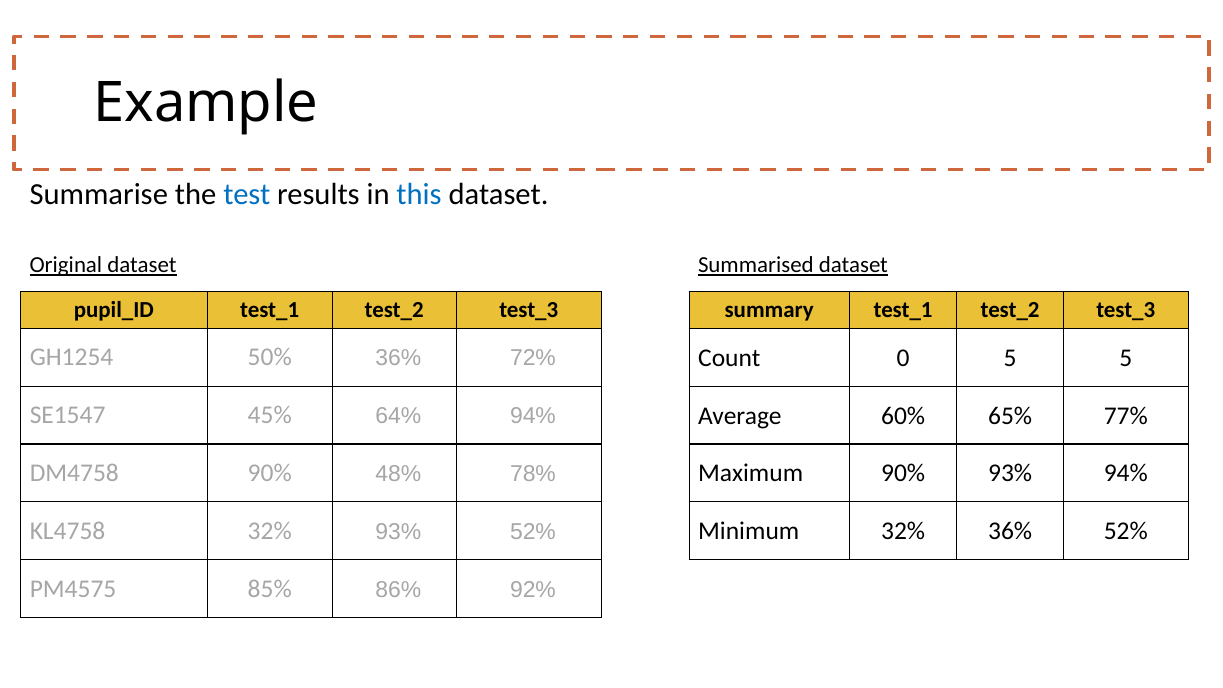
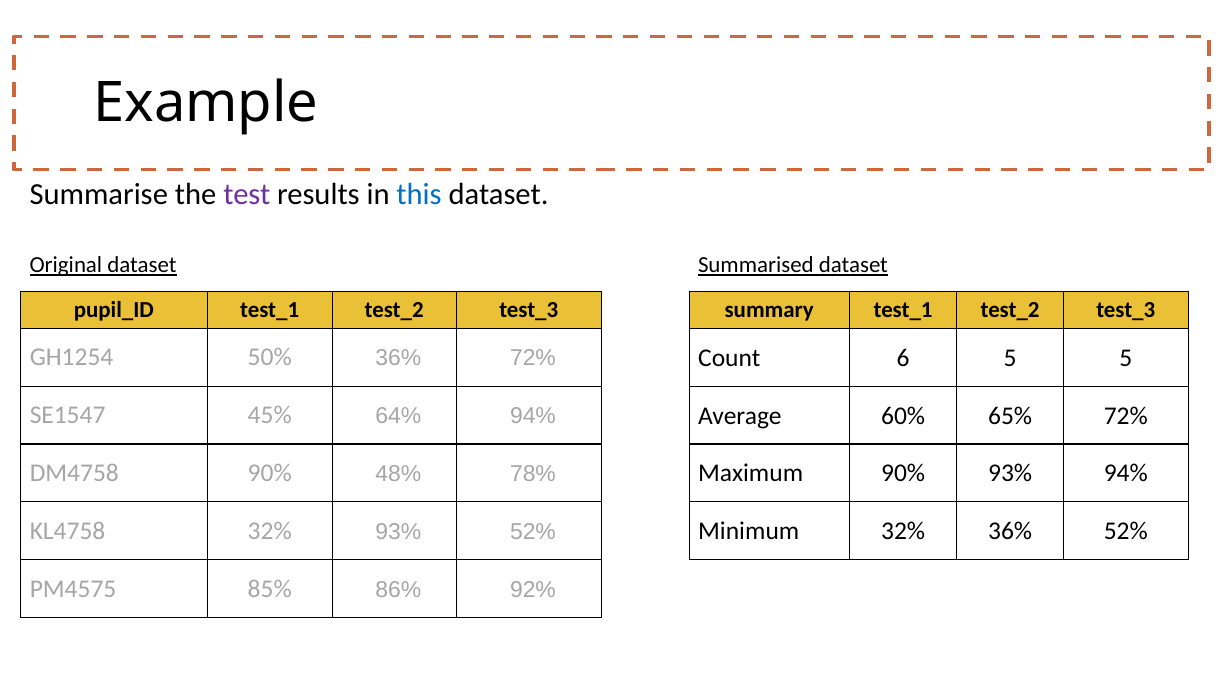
test colour: blue -> purple
0: 0 -> 6
65% 77%: 77% -> 72%
